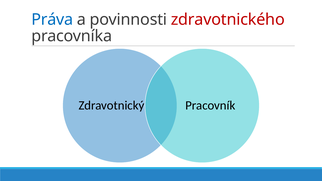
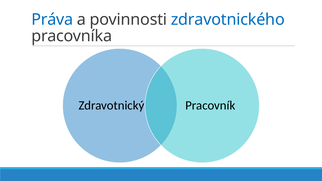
zdravotnického colour: red -> blue
